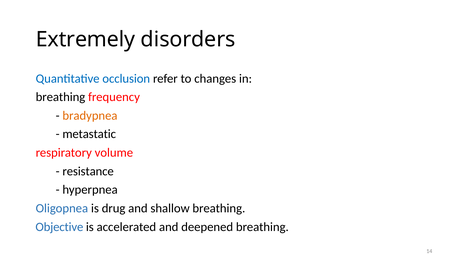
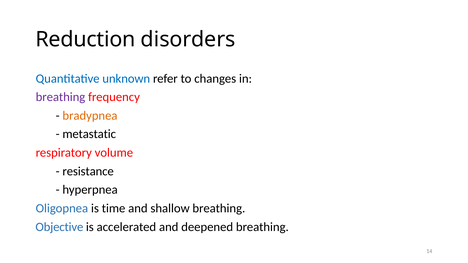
Extremely: Extremely -> Reduction
occlusion: occlusion -> unknown
breathing at (60, 97) colour: black -> purple
drug: drug -> time
